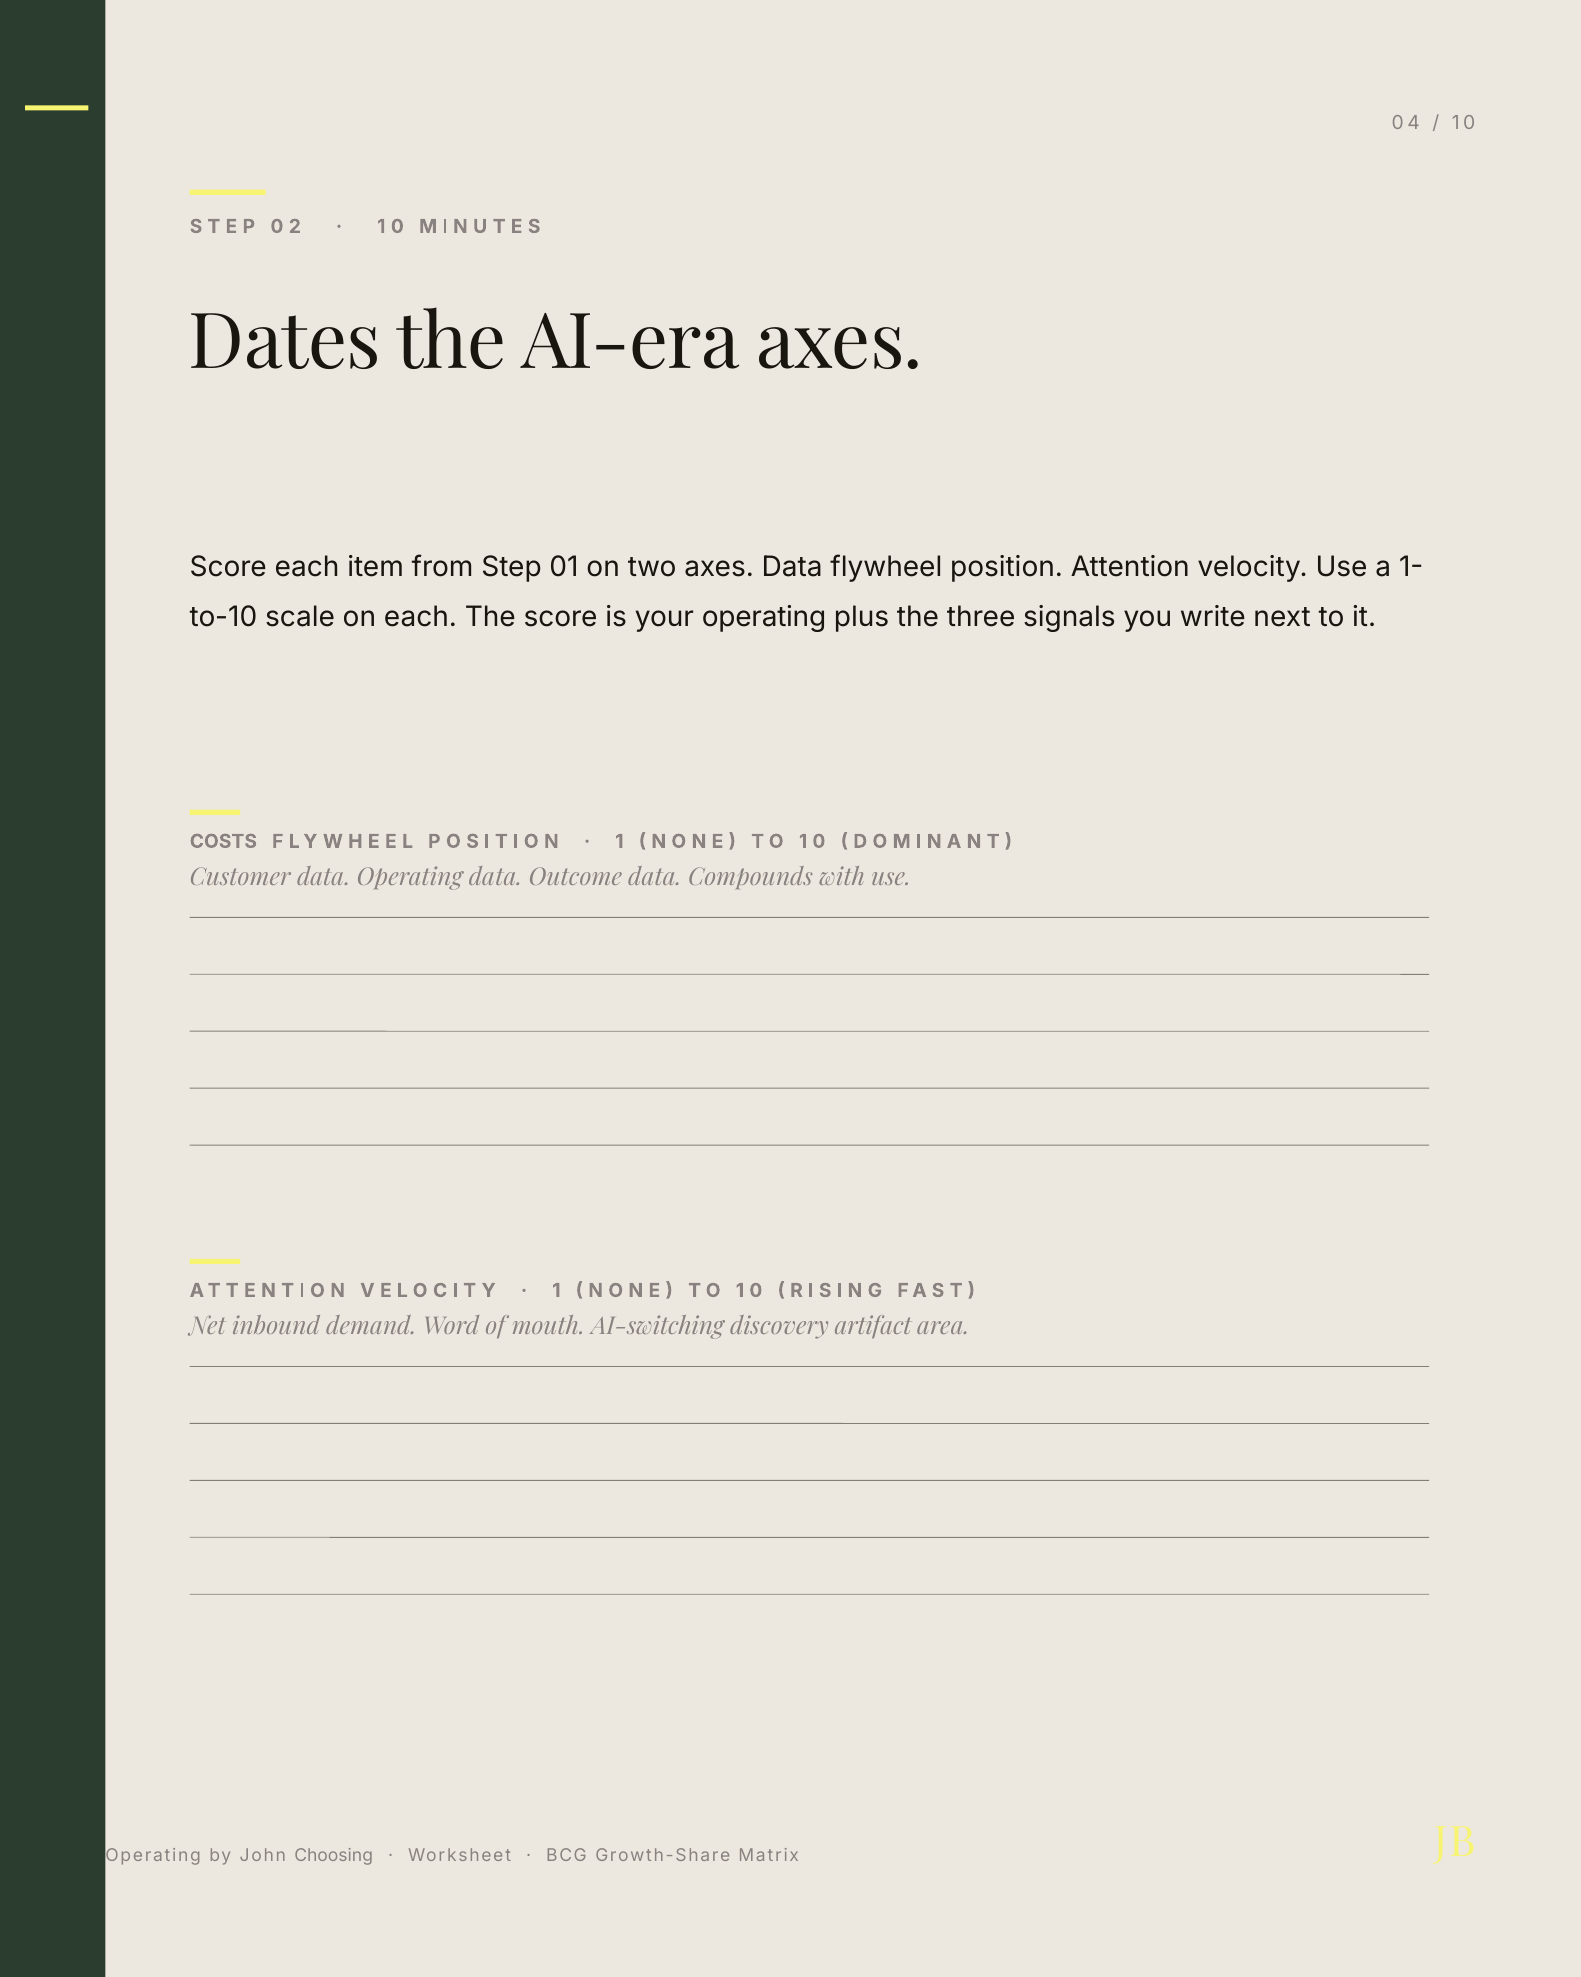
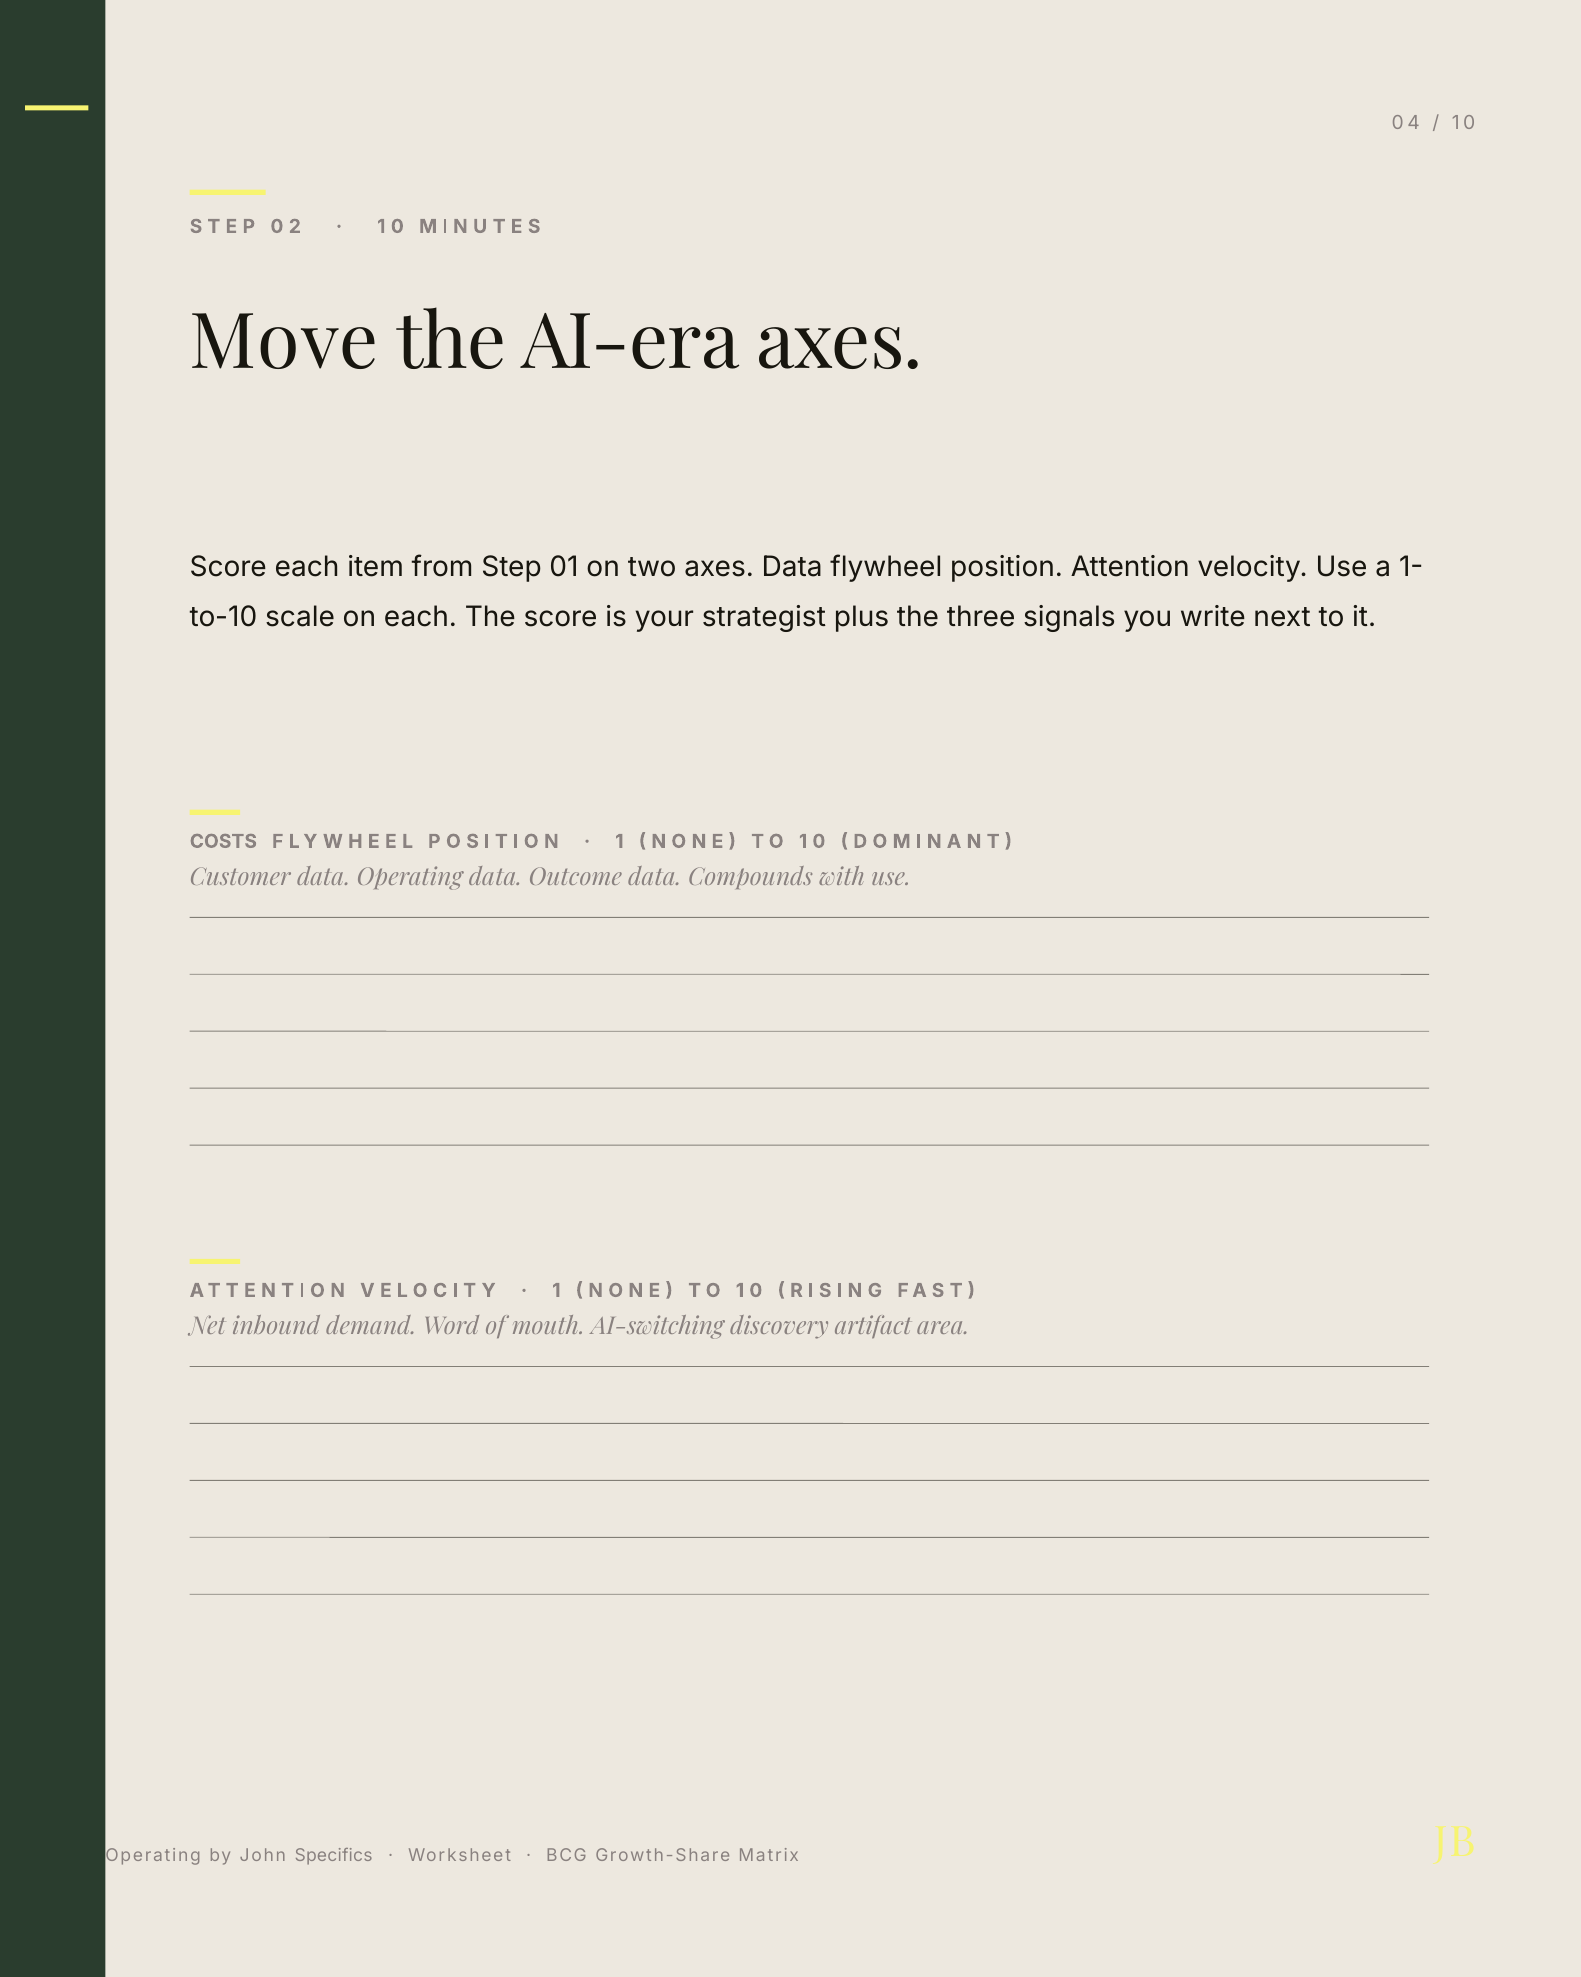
Dates: Dates -> Move
your operating: operating -> strategist
Choosing: Choosing -> Specifics
